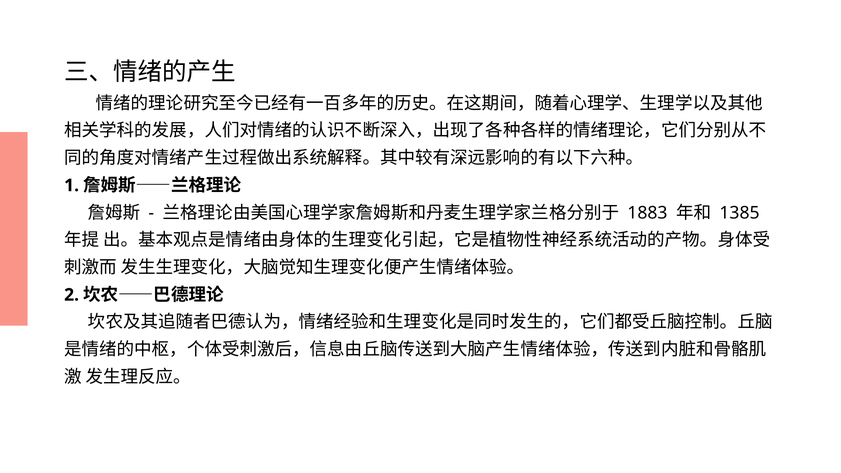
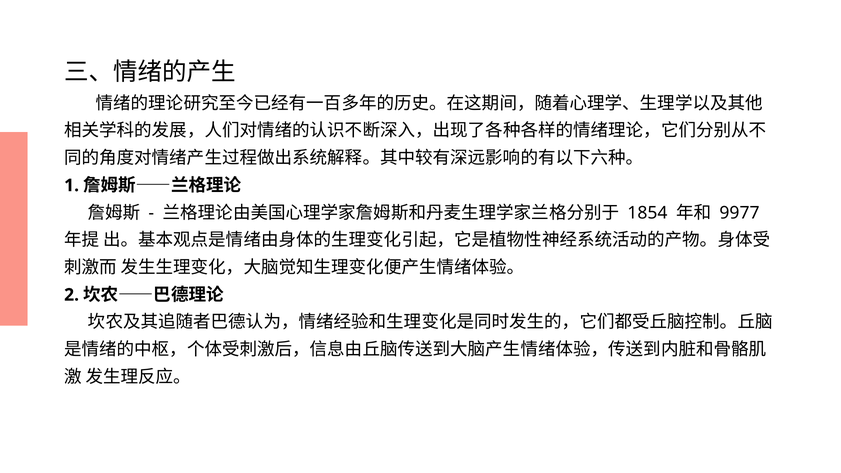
1883: 1883 -> 1854
1385: 1385 -> 9977
